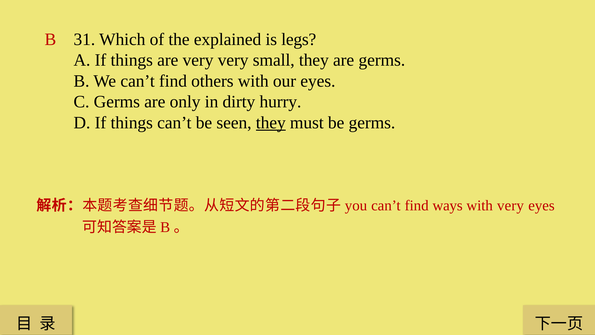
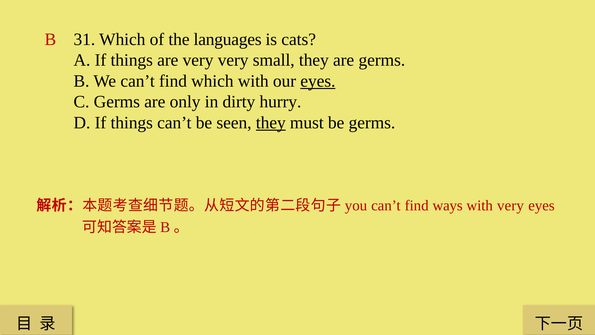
explained: explained -> languages
legs: legs -> cats
find others: others -> which
eyes at (318, 81) underline: none -> present
